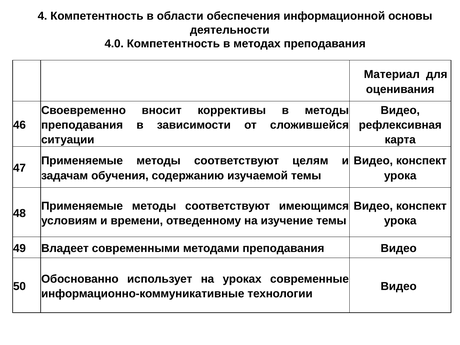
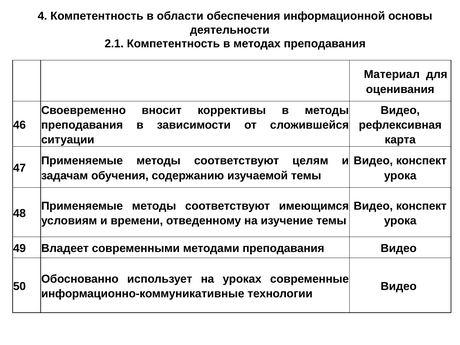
4.0: 4.0 -> 2.1
